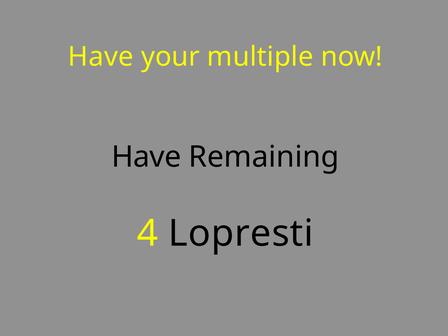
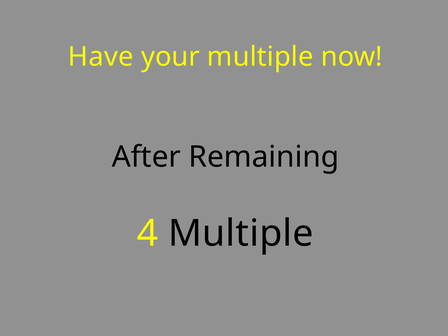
Have at (146, 157): Have -> After
4 Lopresti: Lopresti -> Multiple
